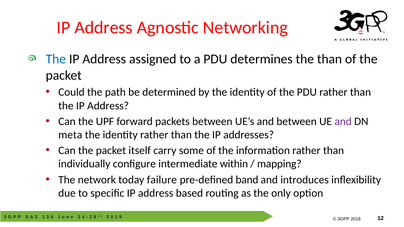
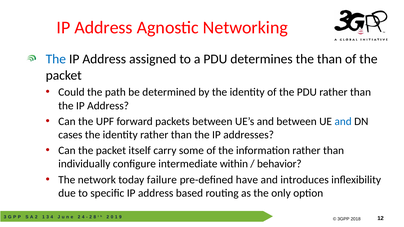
and at (343, 121) colour: purple -> blue
meta: meta -> cases
mapping: mapping -> behavior
band: band -> have
